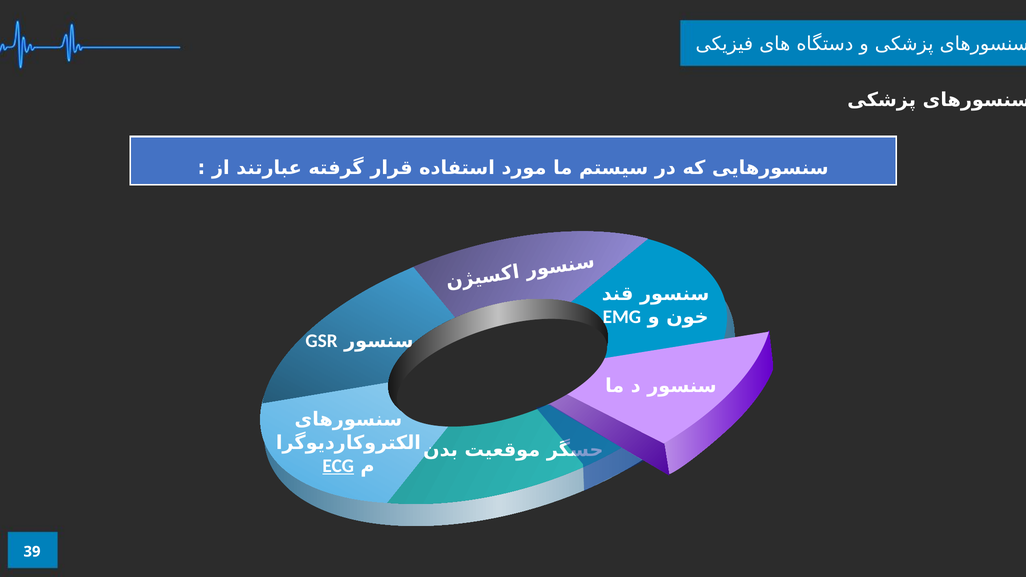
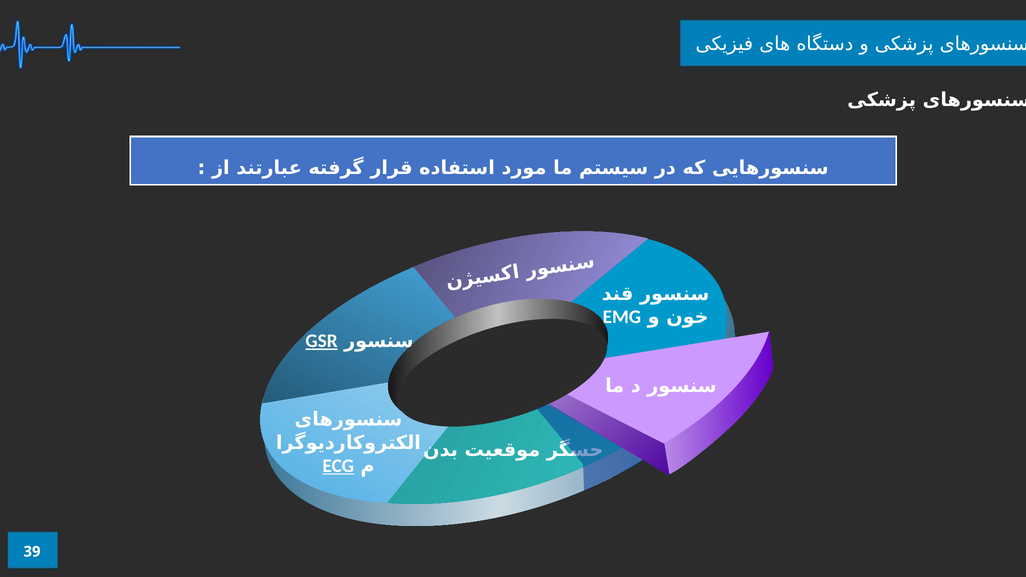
GSR underline: none -> present
